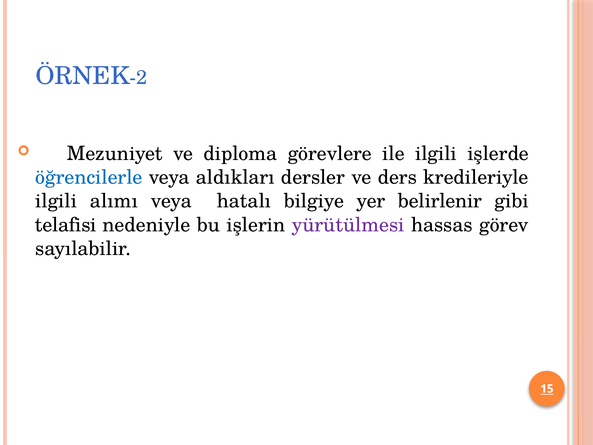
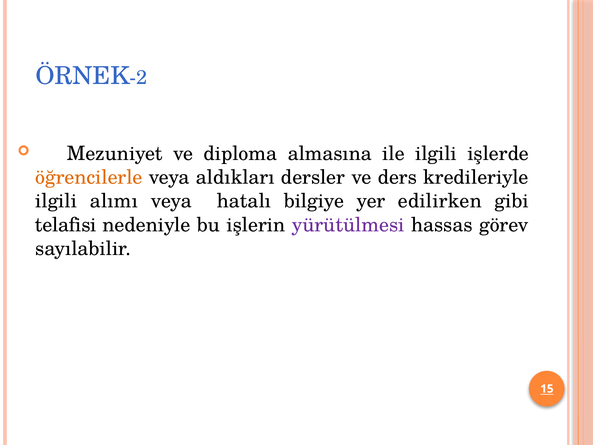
görevlere: görevlere -> almasına
öğrencilerle colour: blue -> orange
belirlenir: belirlenir -> edilirken
